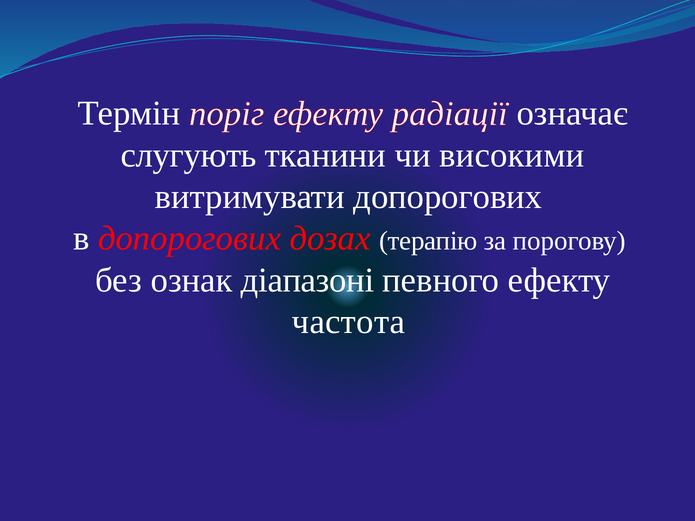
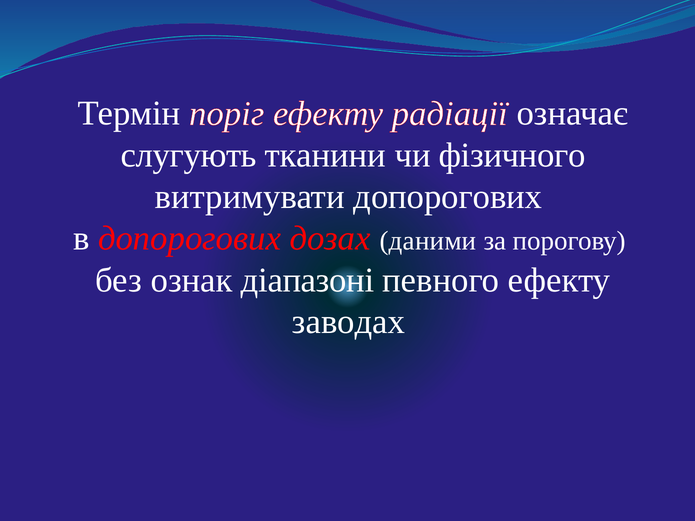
високими: високими -> фізичного
терапію: терапію -> даними
частота: частота -> заводах
